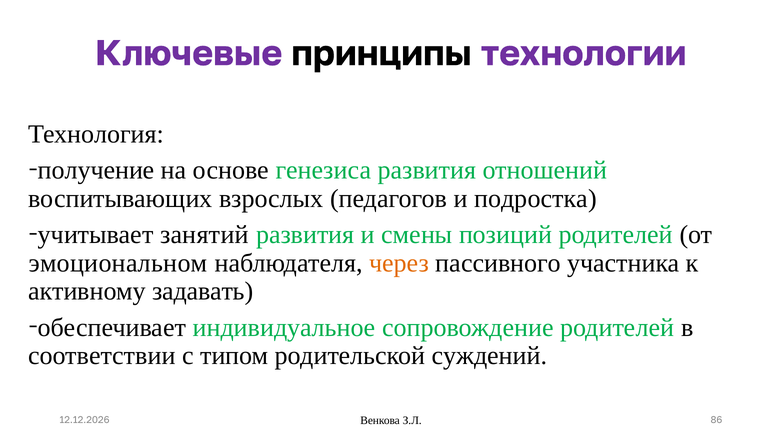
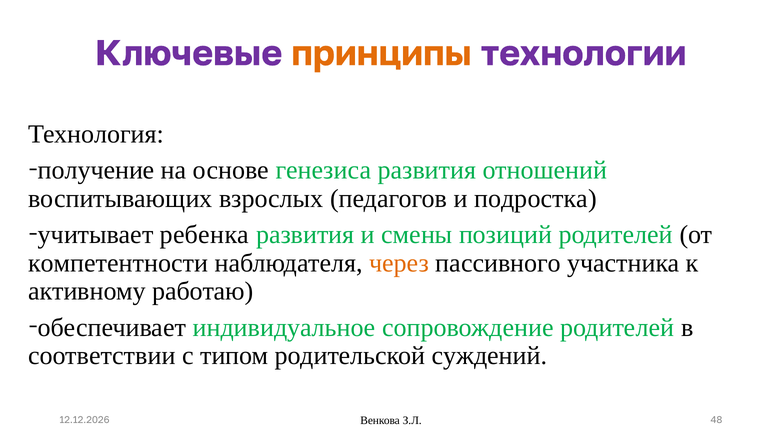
принципы colour: black -> orange
занятий: занятий -> ребенка
эмоциональном: эмоциональном -> компетентности
задавать: задавать -> работаю
86: 86 -> 48
